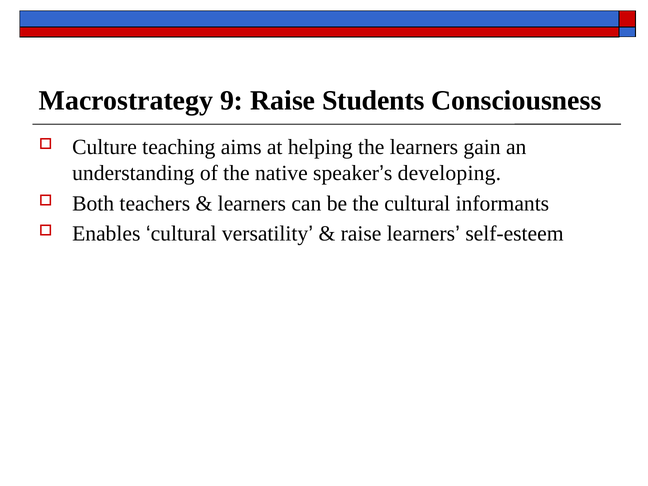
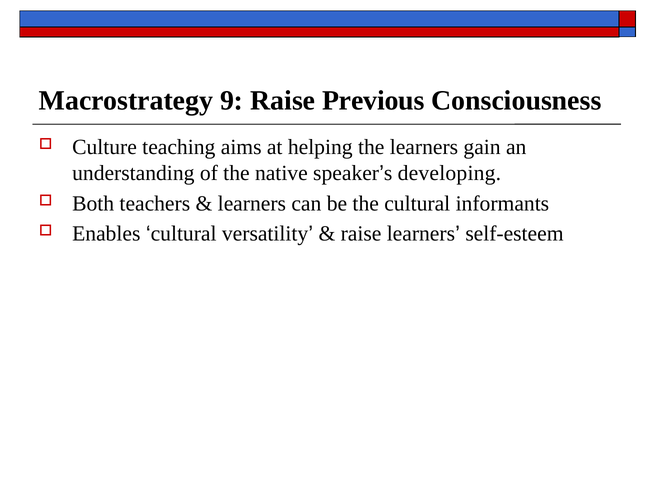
Students: Students -> Previous
